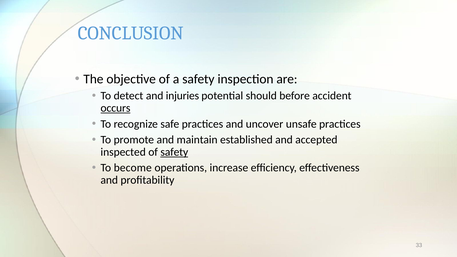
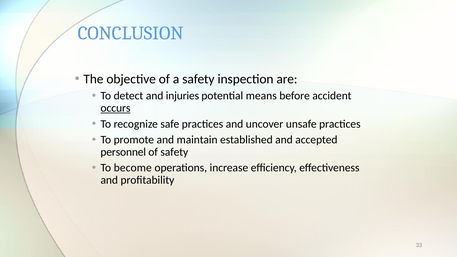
should: should -> means
inspected: inspected -> personnel
safety at (174, 152) underline: present -> none
